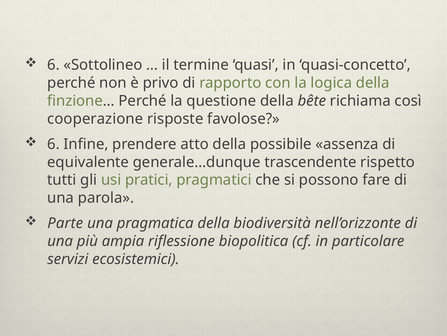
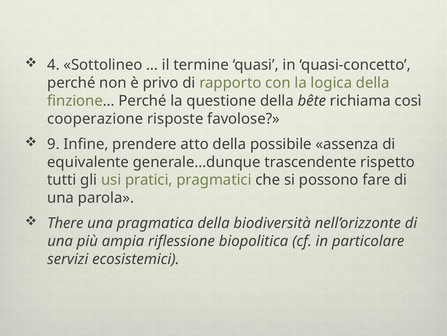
6 at (54, 65): 6 -> 4
6 at (54, 144): 6 -> 9
Parte: Parte -> There
